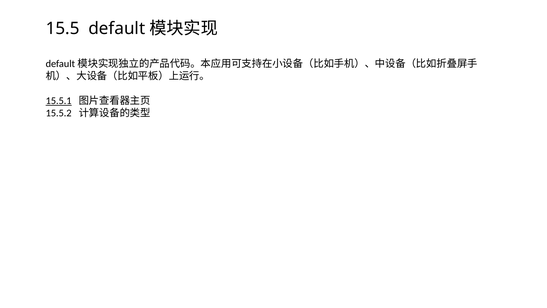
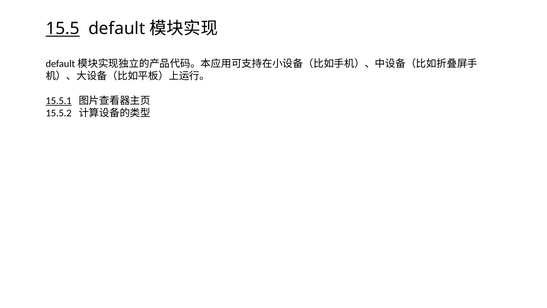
15.5 underline: none -> present
